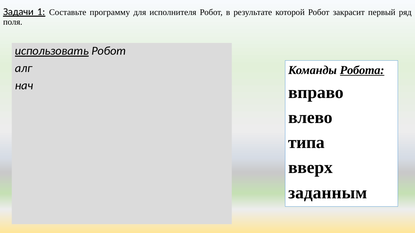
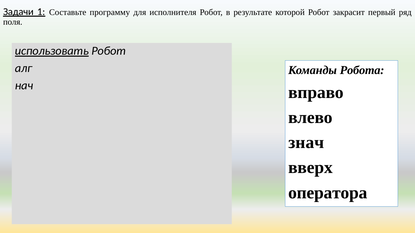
Робота underline: present -> none
типа: типа -> знач
заданным: заданным -> оператора
